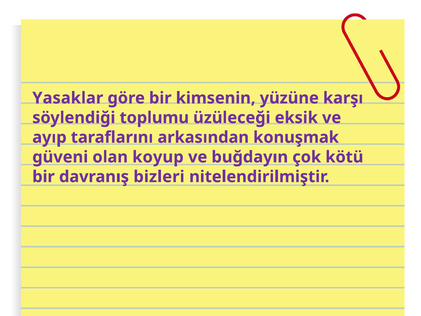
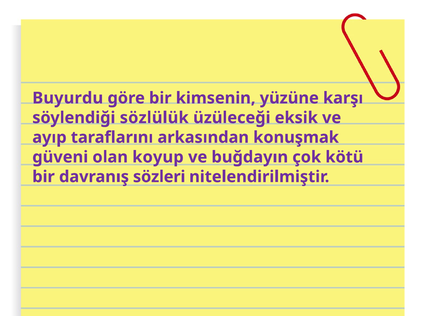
Yasaklar: Yasaklar -> Buyurdu
toplumu: toplumu -> sözlülük
bizleri: bizleri -> sözleri
